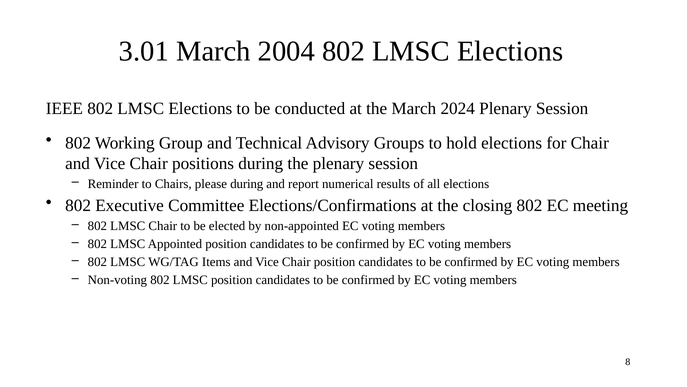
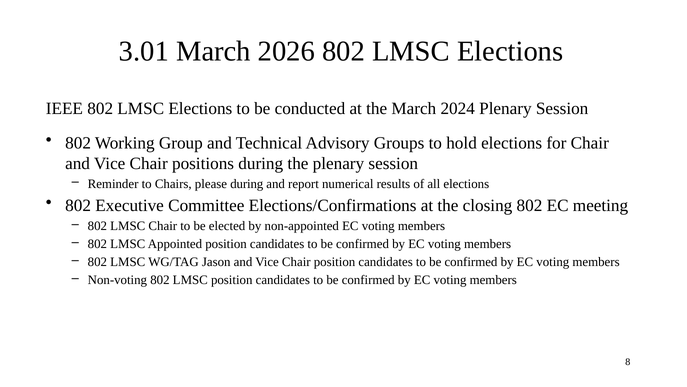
2004: 2004 -> 2026
Items: Items -> Jason
